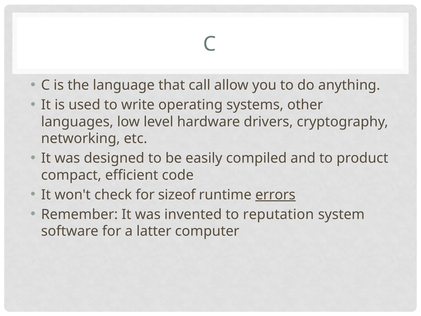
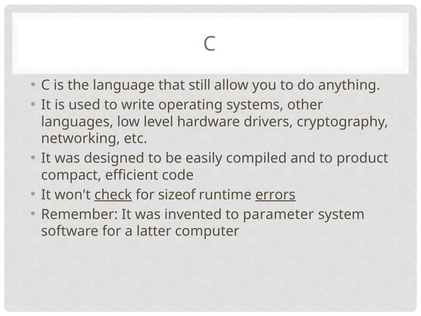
call: call -> still
check underline: none -> present
reputation: reputation -> parameter
